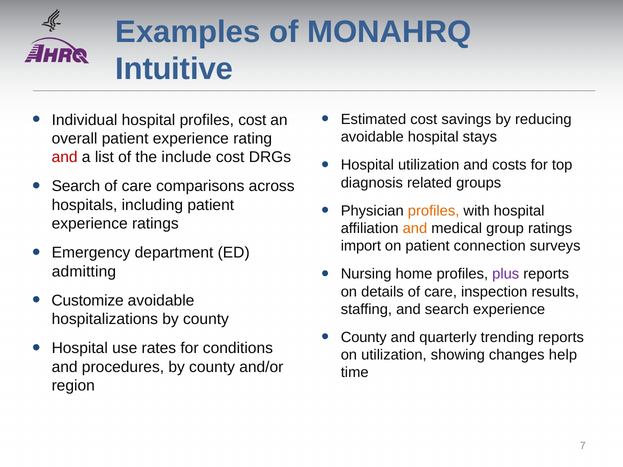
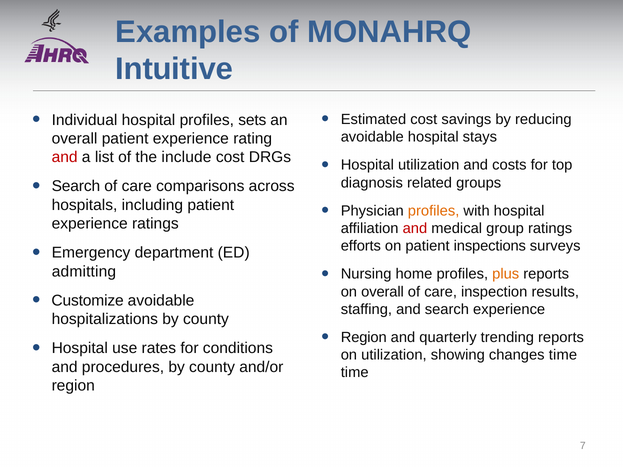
profiles cost: cost -> sets
and at (415, 228) colour: orange -> red
import: import -> efforts
connection: connection -> inspections
plus colour: purple -> orange
on details: details -> overall
County at (364, 337): County -> Region
changes help: help -> time
